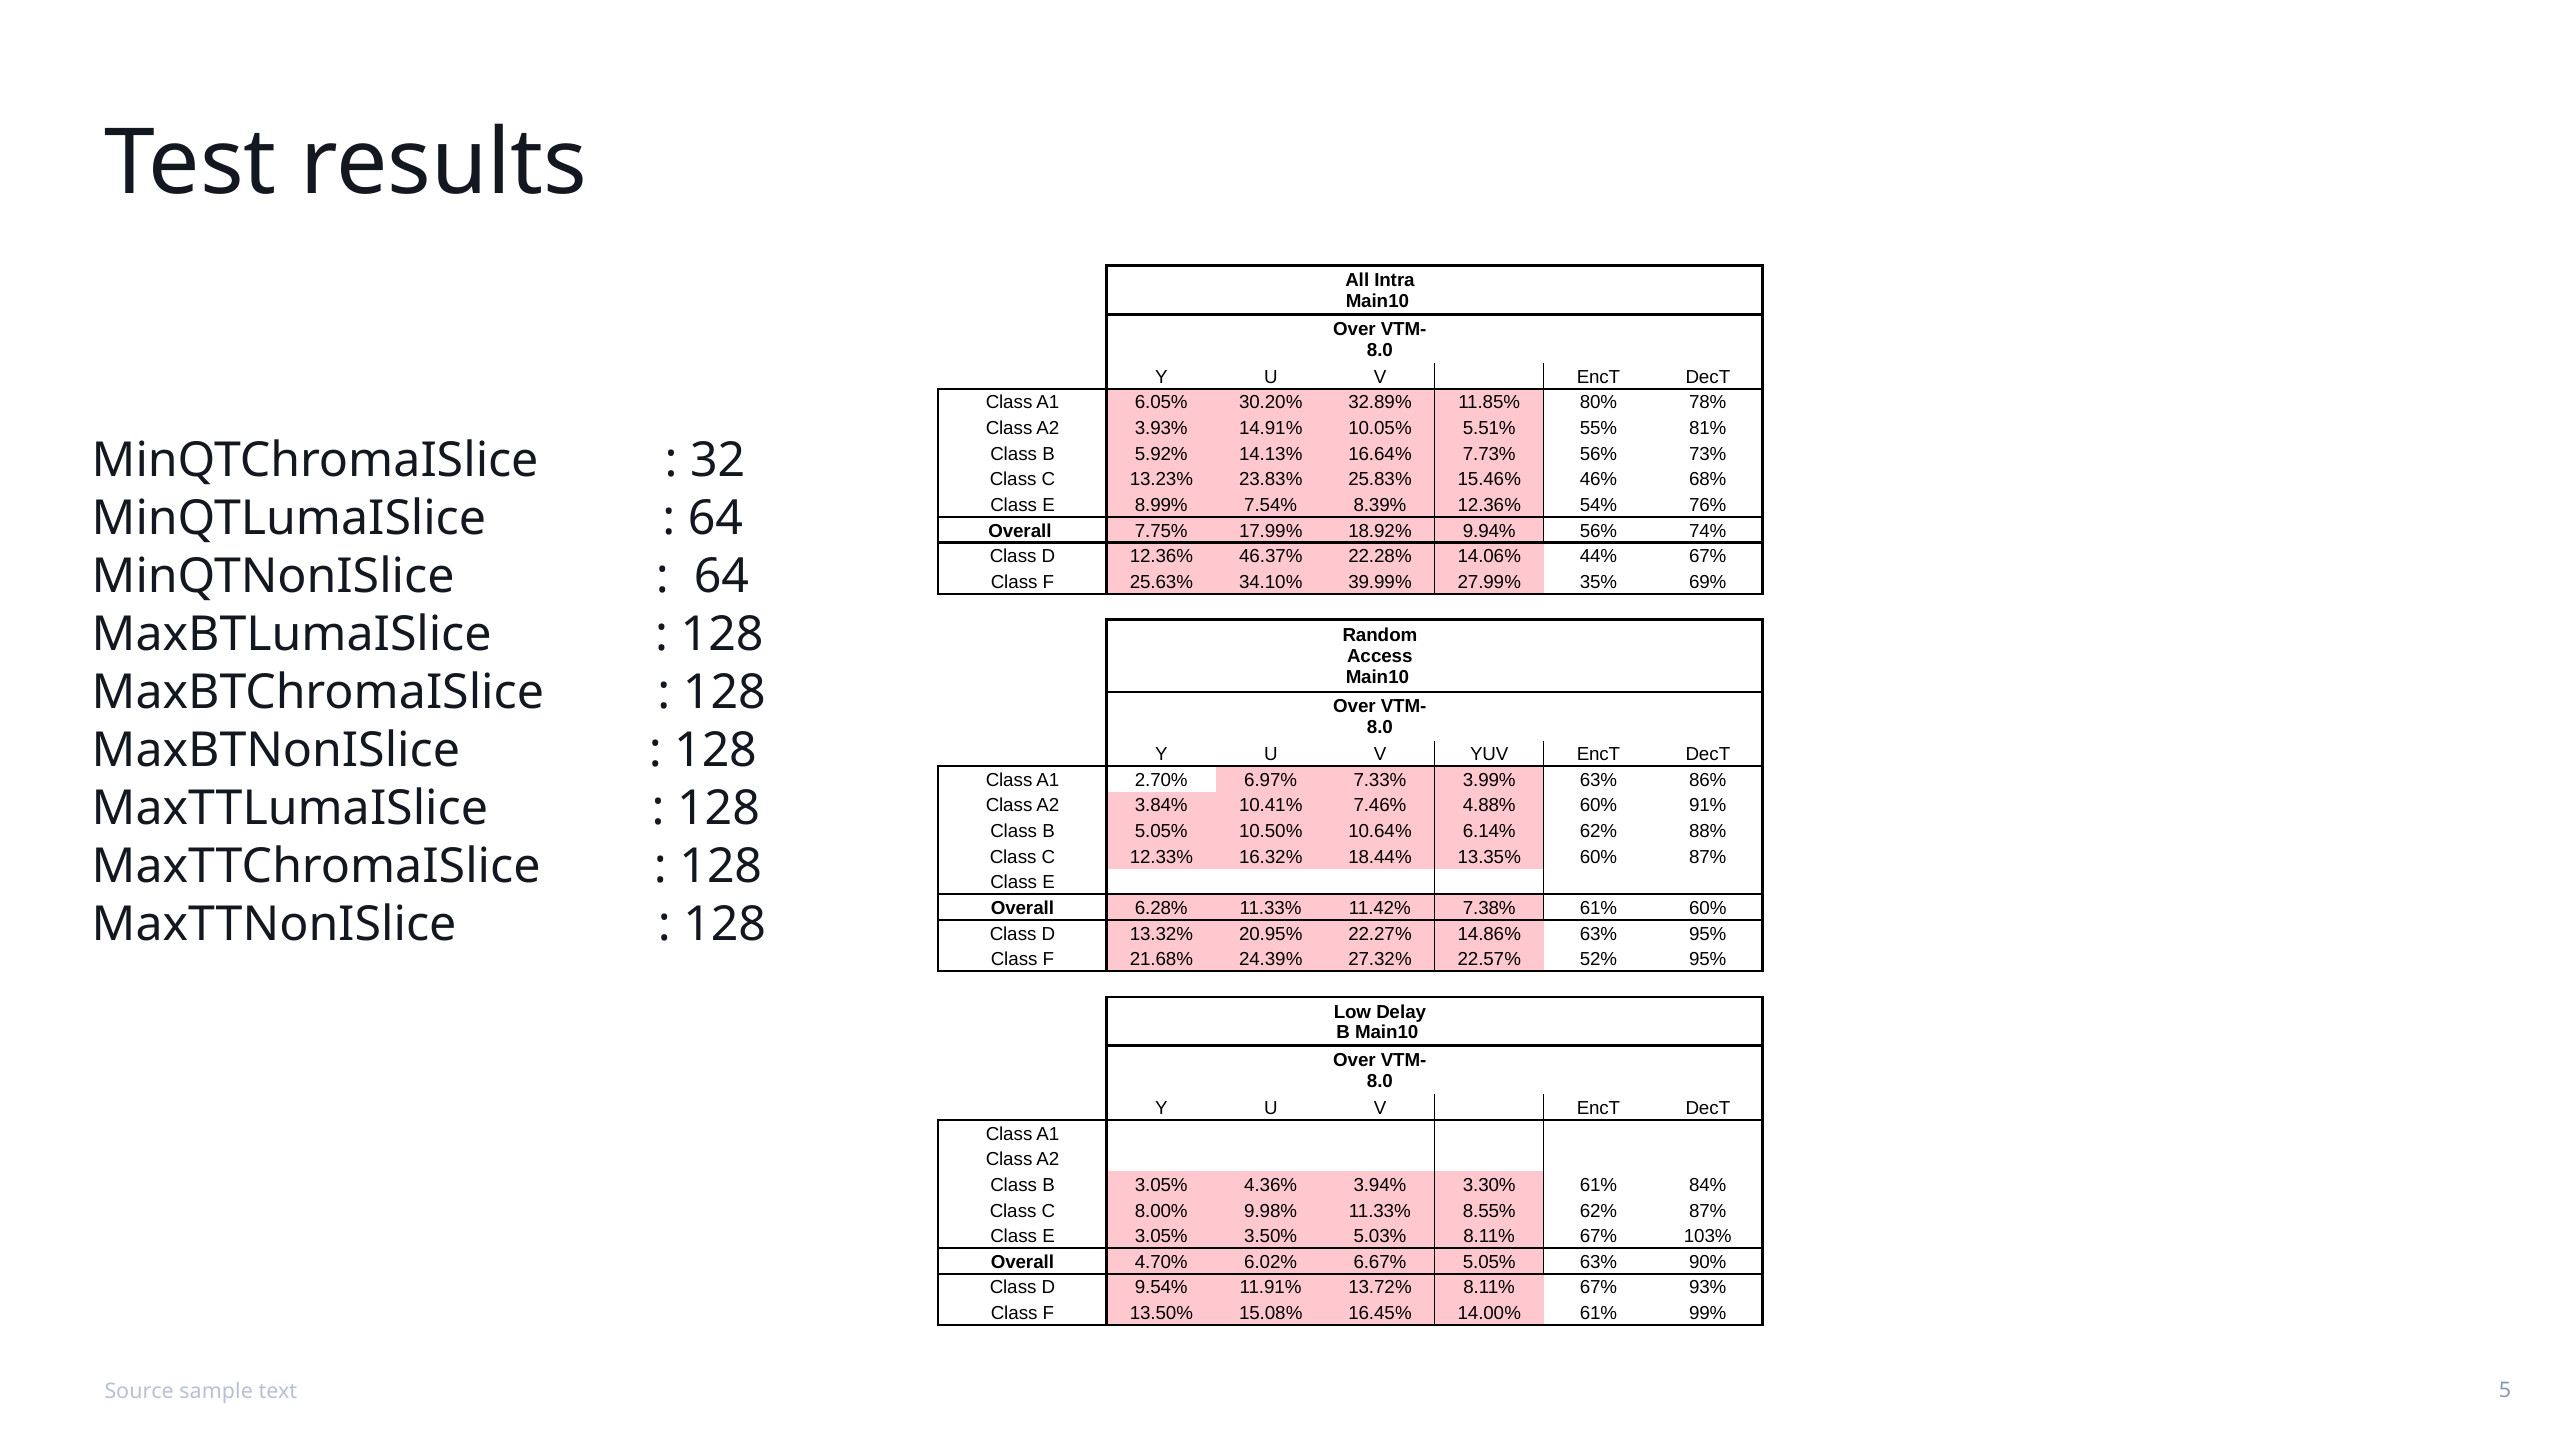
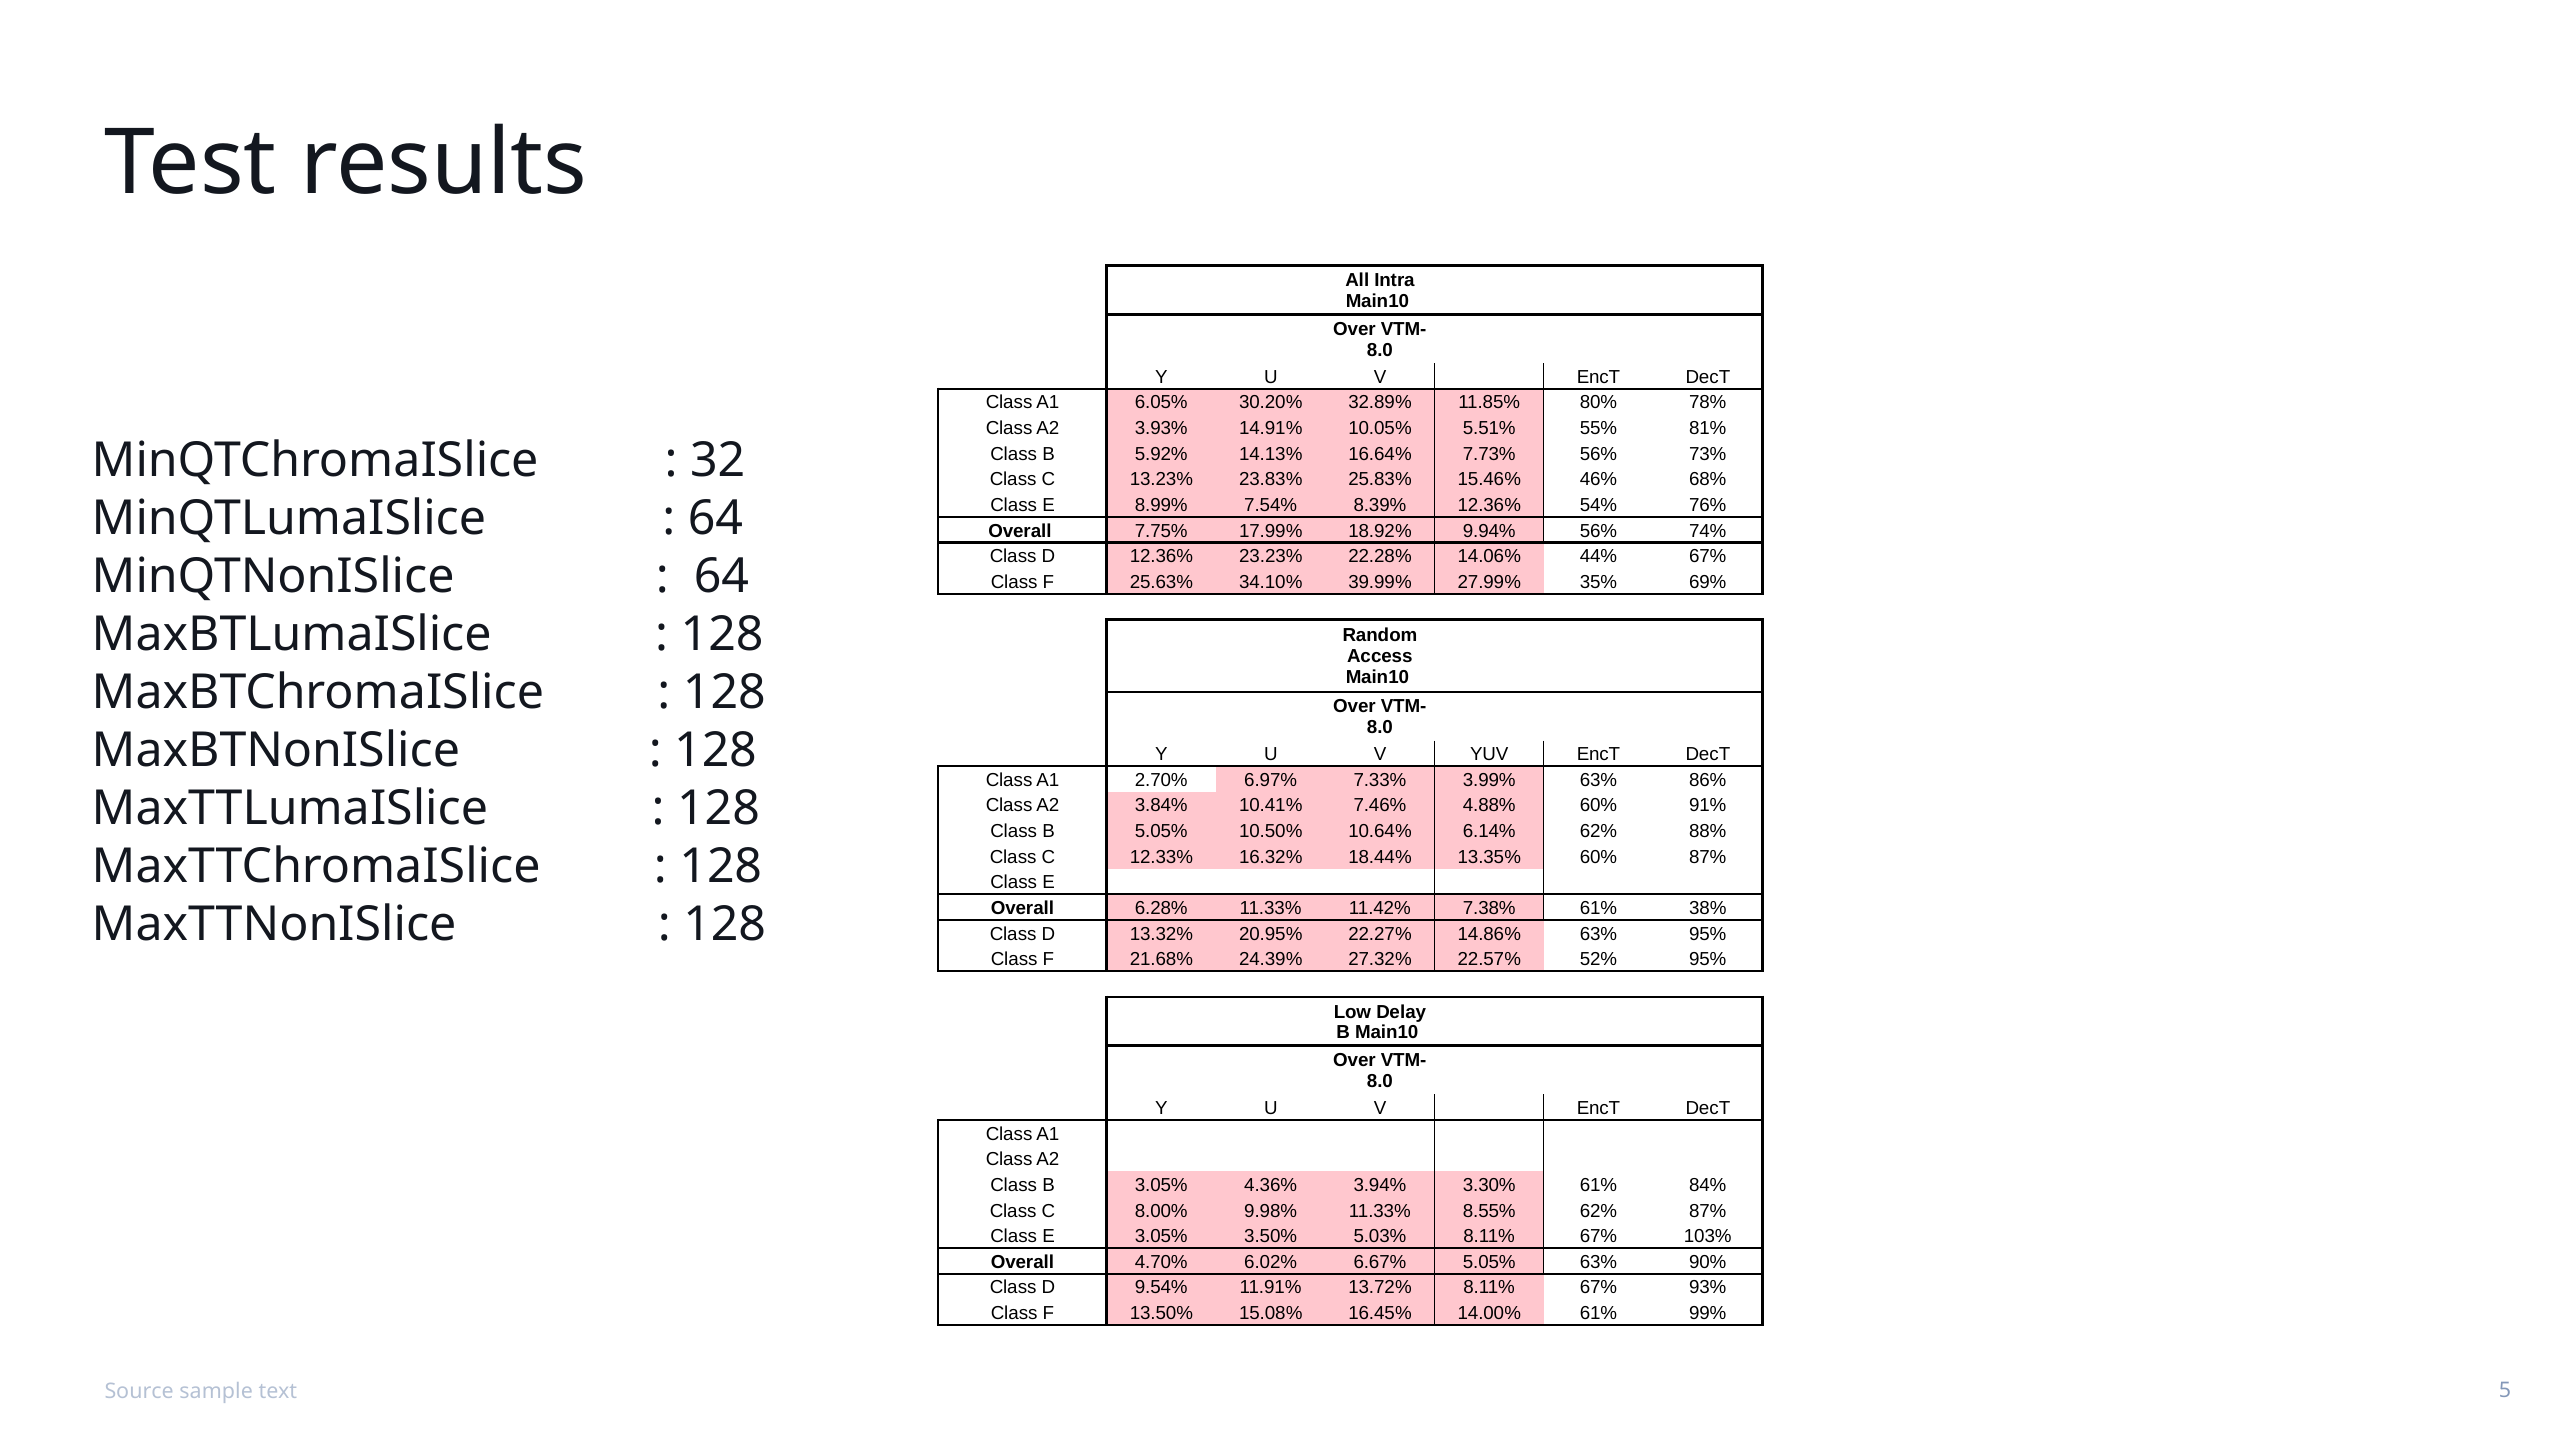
46.37%: 46.37% -> 23.23%
61% 60%: 60% -> 38%
